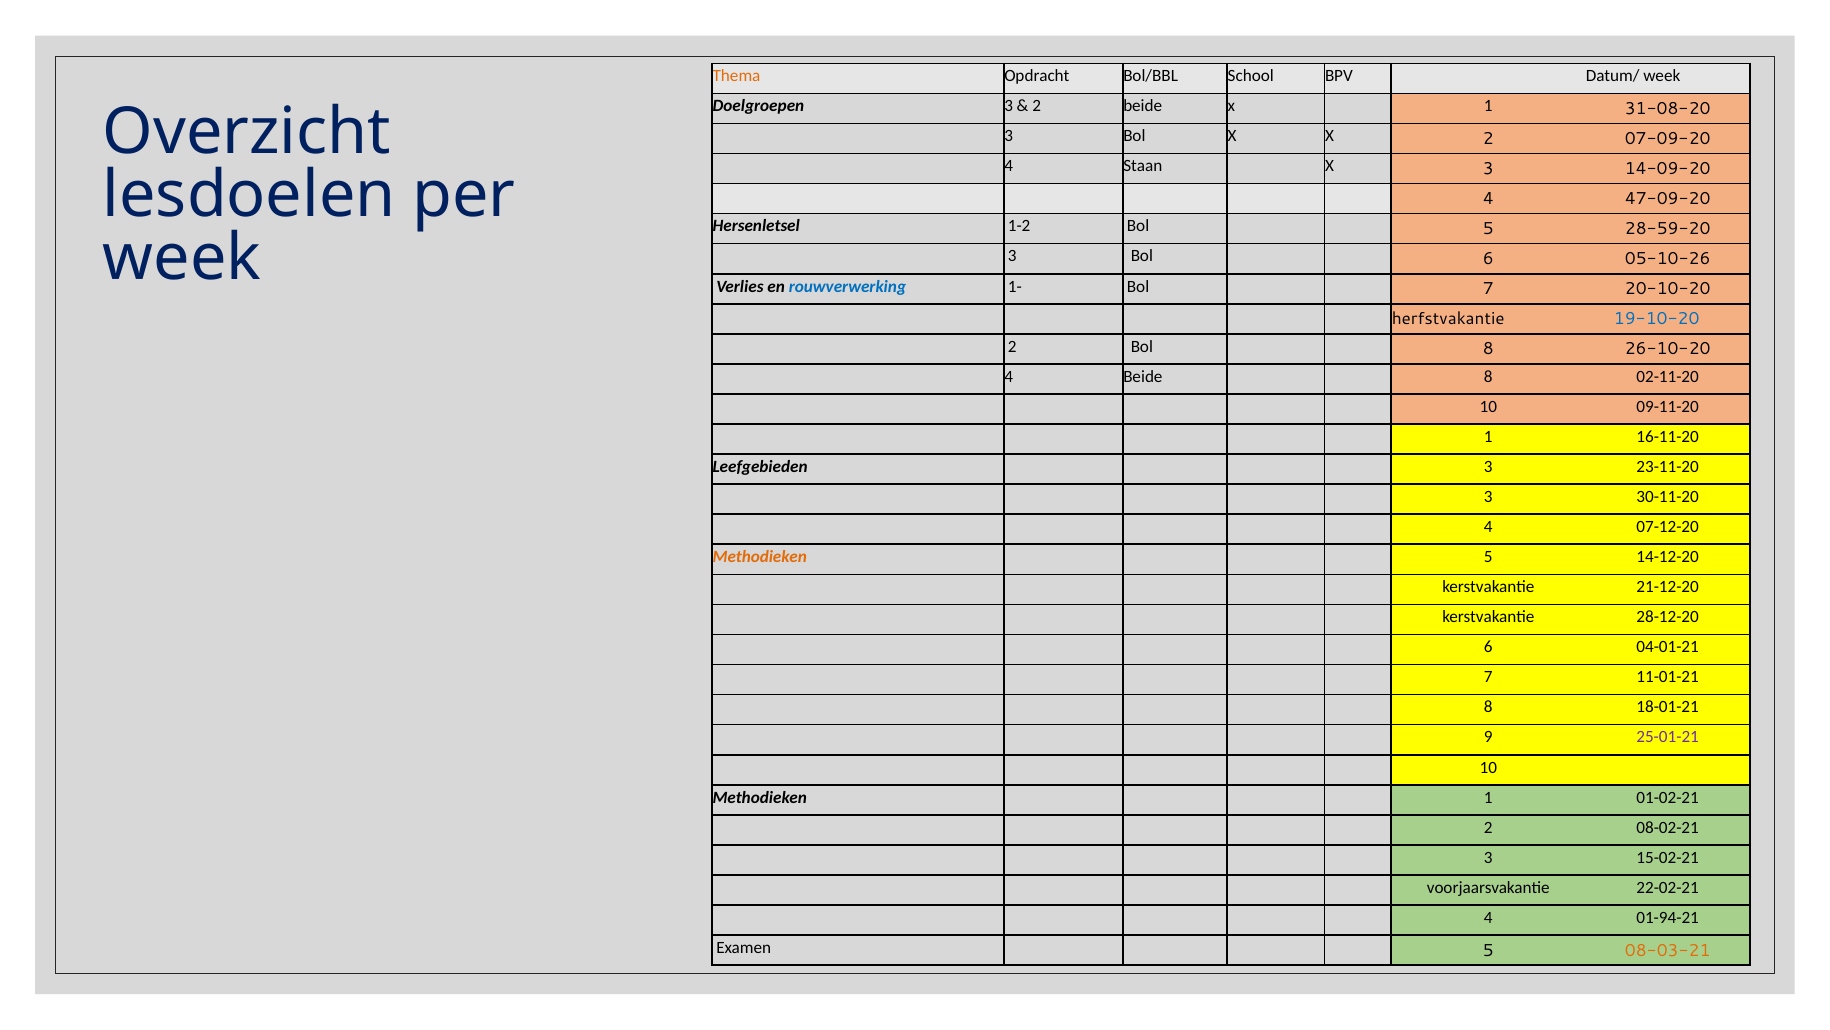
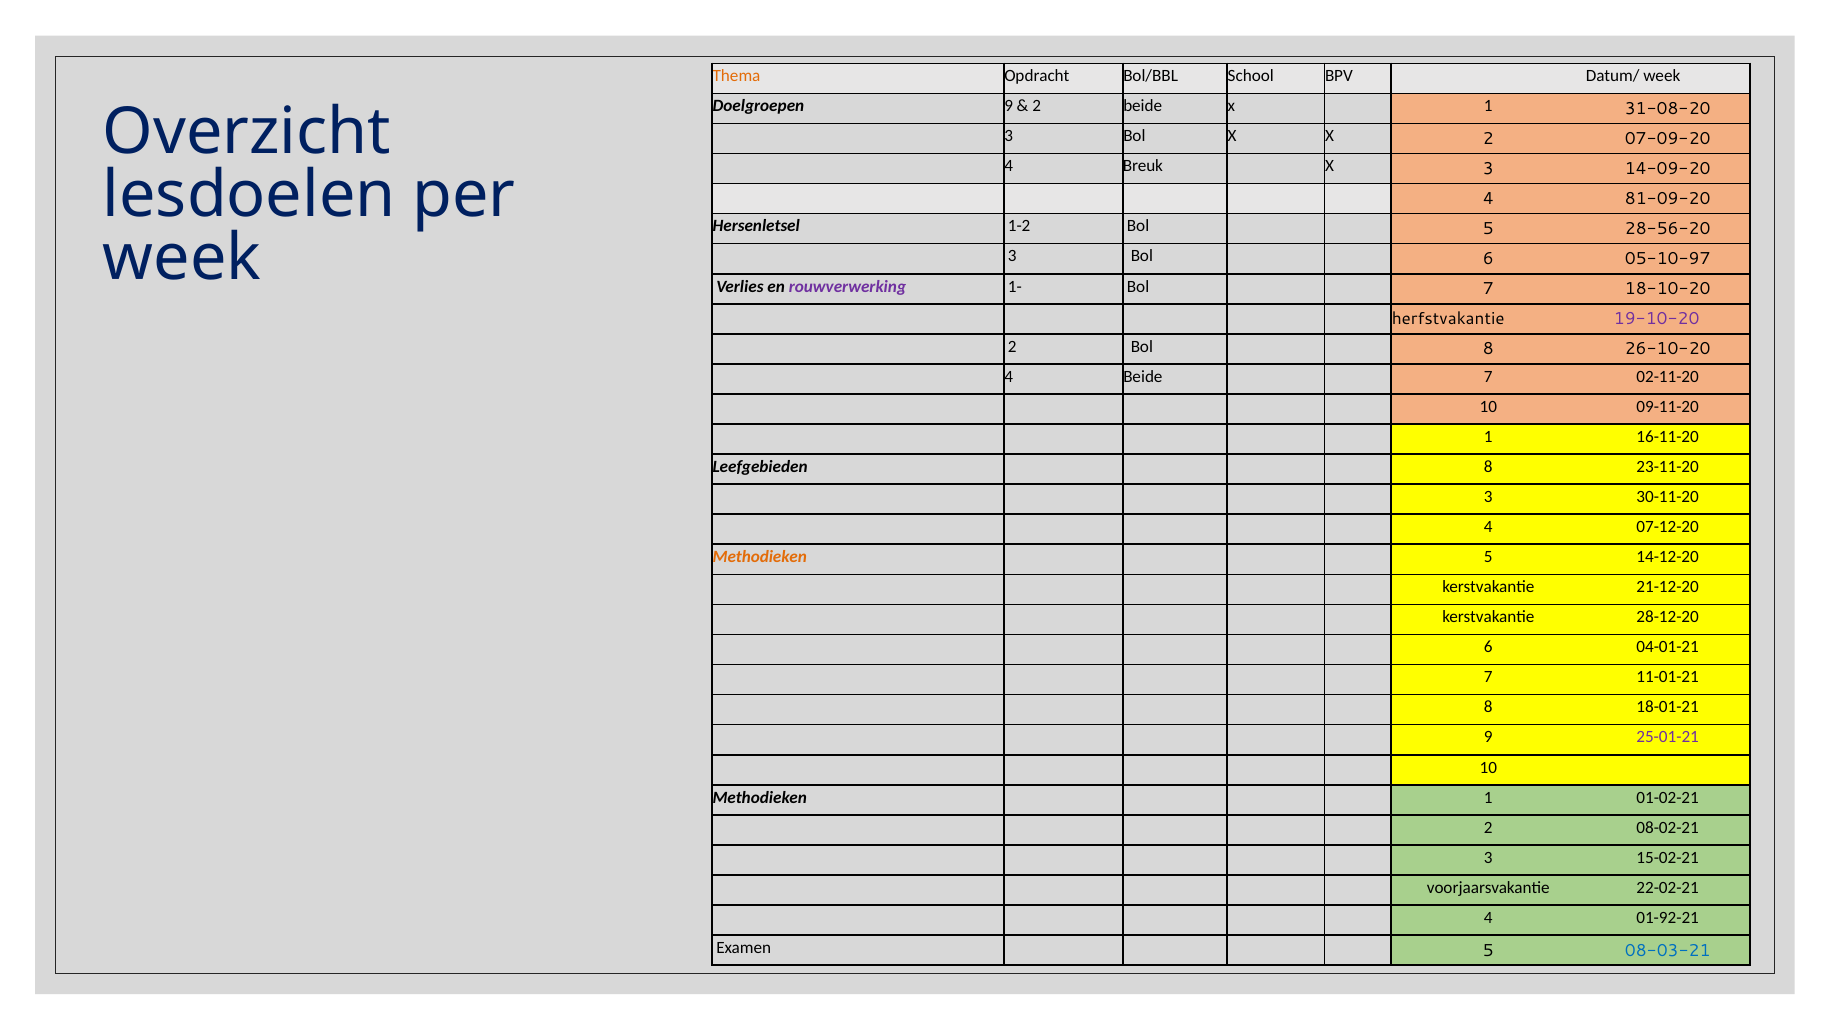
Doelgroepen 3: 3 -> 9
Staan: Staan -> Breuk
47-09-20: 47-09-20 -> 81-09-20
28-59-20: 28-59-20 -> 28-56-20
05-10-26: 05-10-26 -> 05-10-97
rouwverwerking colour: blue -> purple
20-10-20: 20-10-20 -> 18-10-20
19-10-20 colour: blue -> purple
Beide 8: 8 -> 7
Leefgebieden 3: 3 -> 8
01-94-21: 01-94-21 -> 01-92-21
08-03-21 colour: orange -> blue
